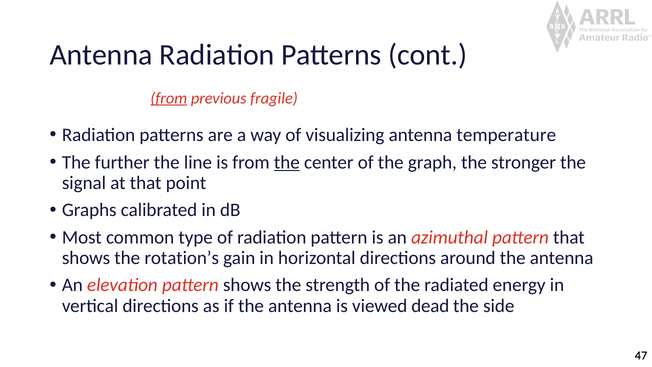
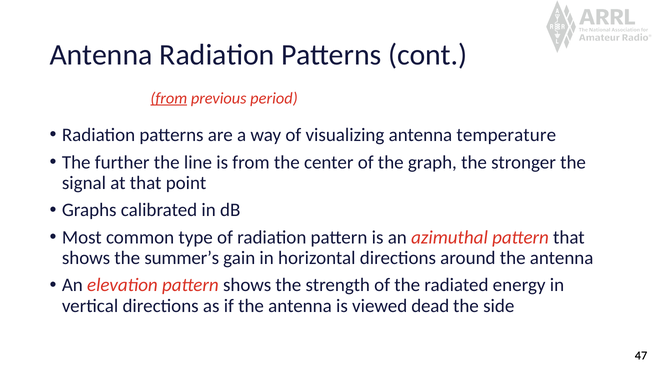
fragile: fragile -> period
the at (287, 162) underline: present -> none
rotation’s: rotation’s -> summer’s
